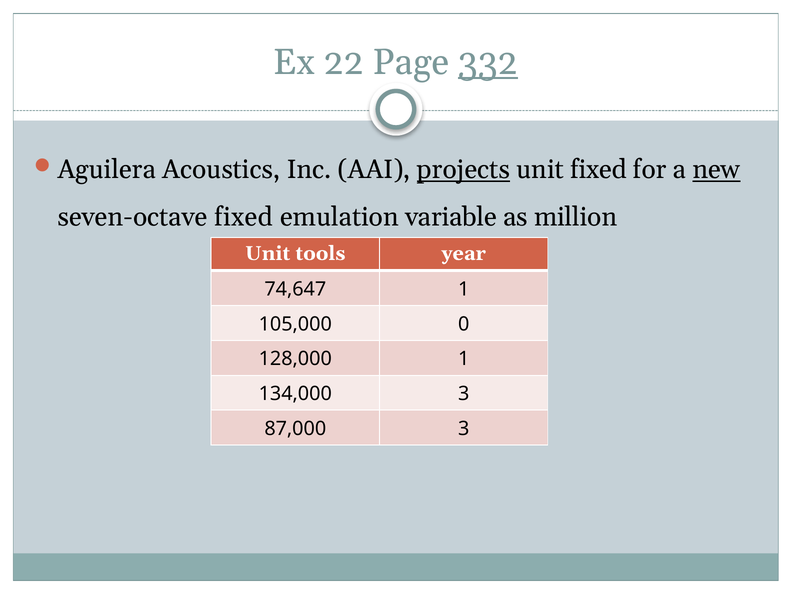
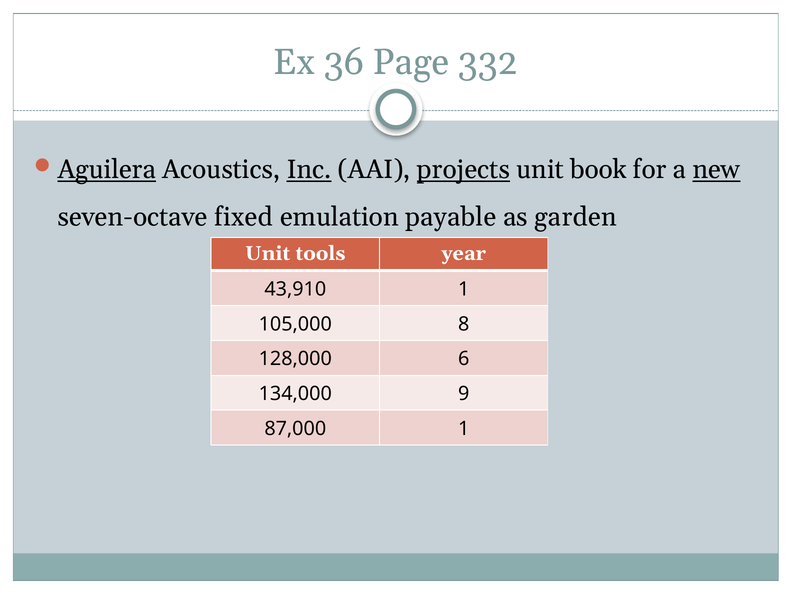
22: 22 -> 36
332 underline: present -> none
Aguilera underline: none -> present
Inc underline: none -> present
unit fixed: fixed -> book
variable: variable -> payable
million: million -> garden
74,647: 74,647 -> 43,910
0: 0 -> 8
128,000 1: 1 -> 6
134,000 3: 3 -> 9
87,000 3: 3 -> 1
